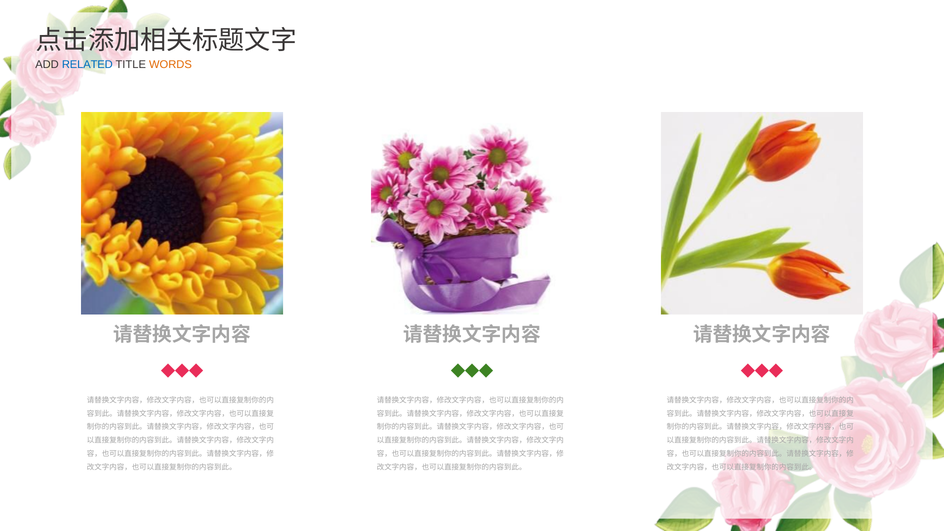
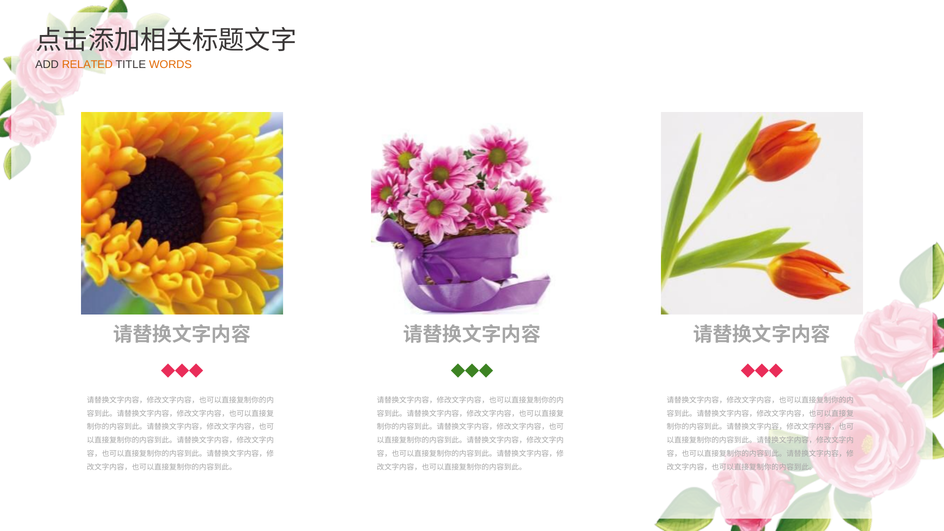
RELATED colour: blue -> orange
